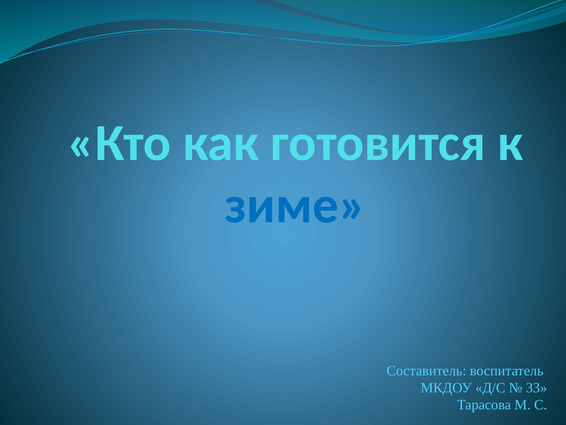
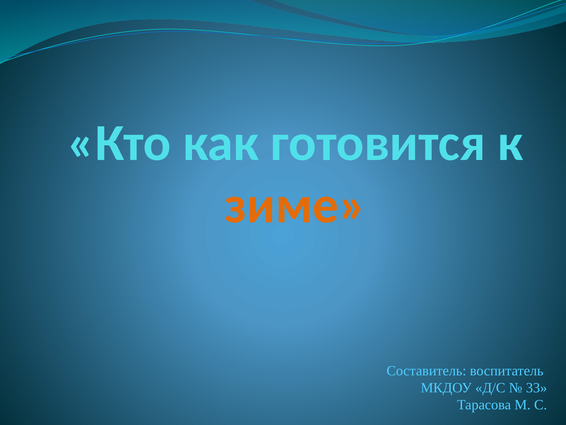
зиме colour: blue -> orange
